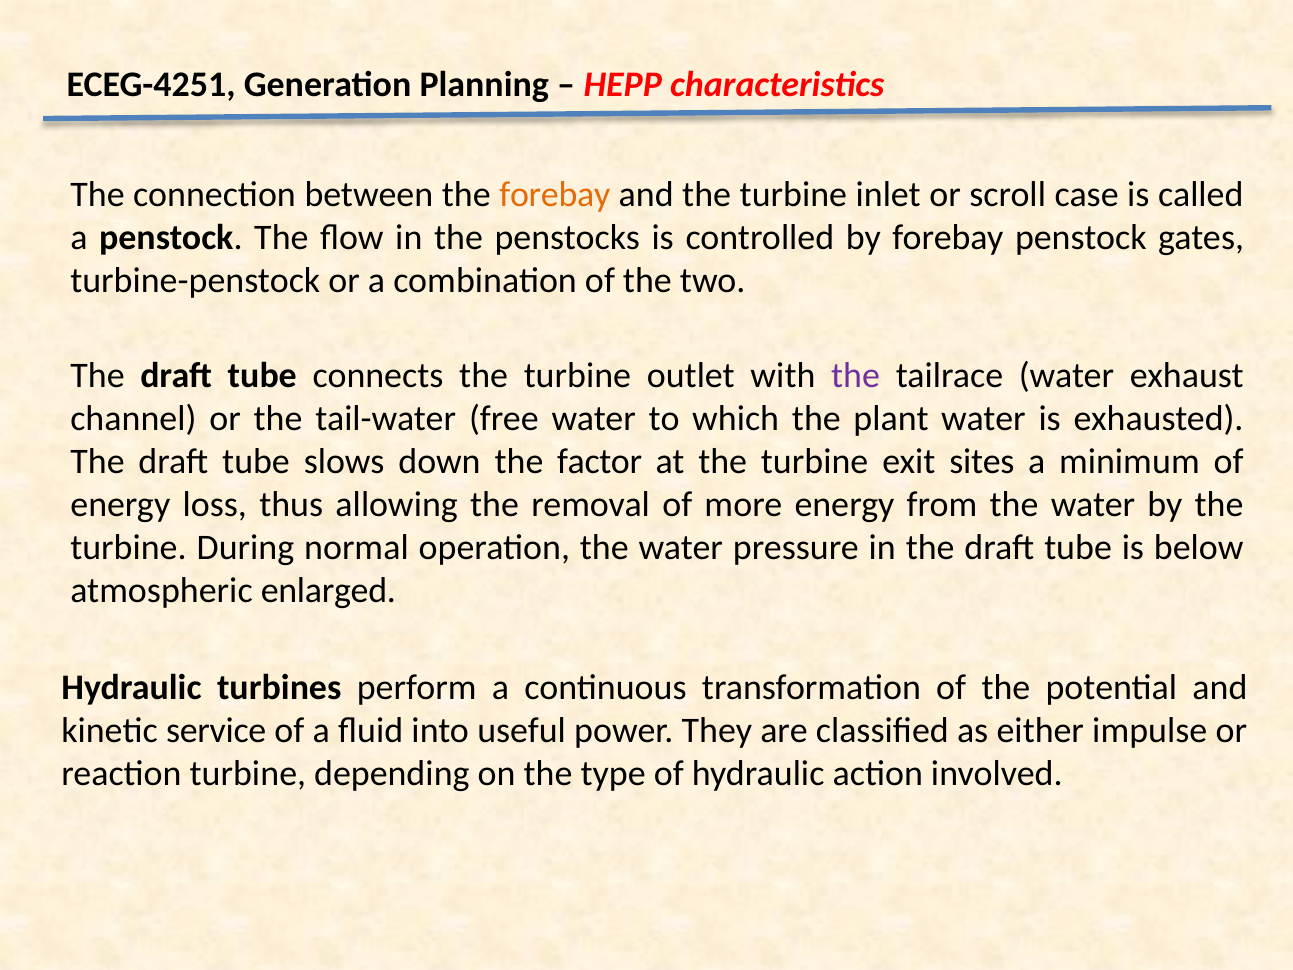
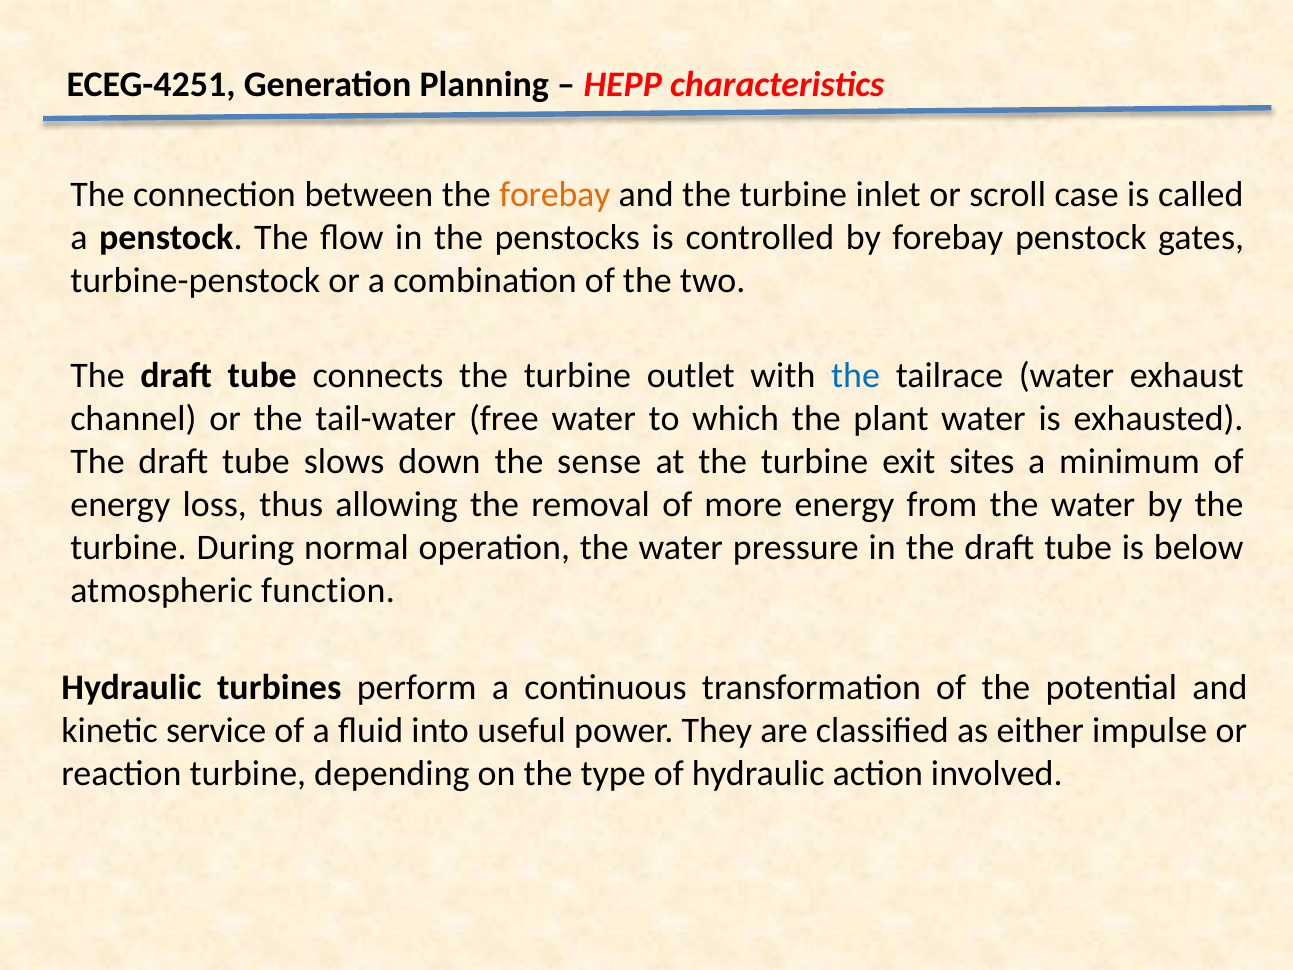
the at (856, 375) colour: purple -> blue
factor: factor -> sense
enlarged: enlarged -> function
